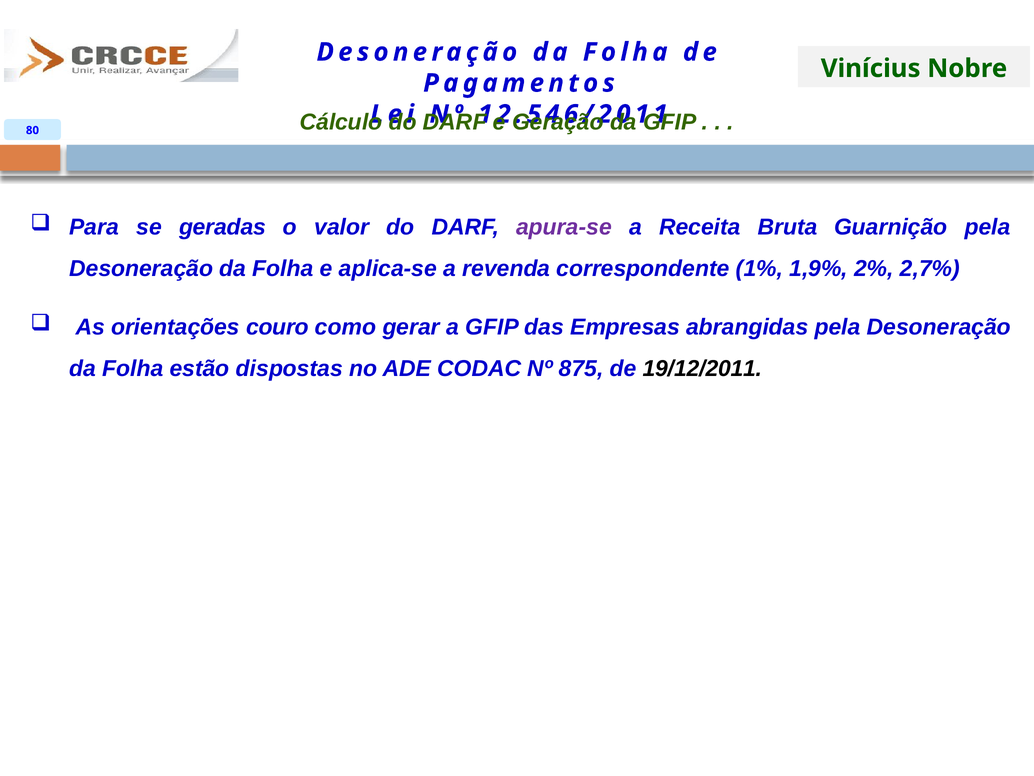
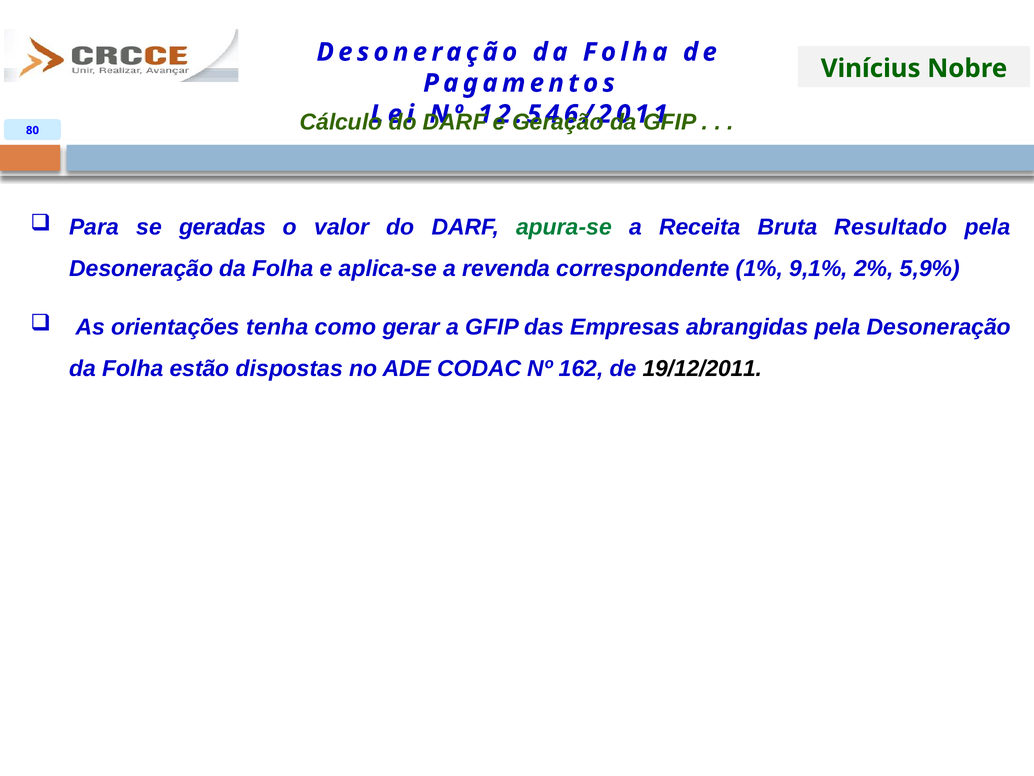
apura-se colour: purple -> green
Guarnição: Guarnição -> Resultado
1,9%: 1,9% -> 9,1%
2,7%: 2,7% -> 5,9%
couro: couro -> tenha
875: 875 -> 162
